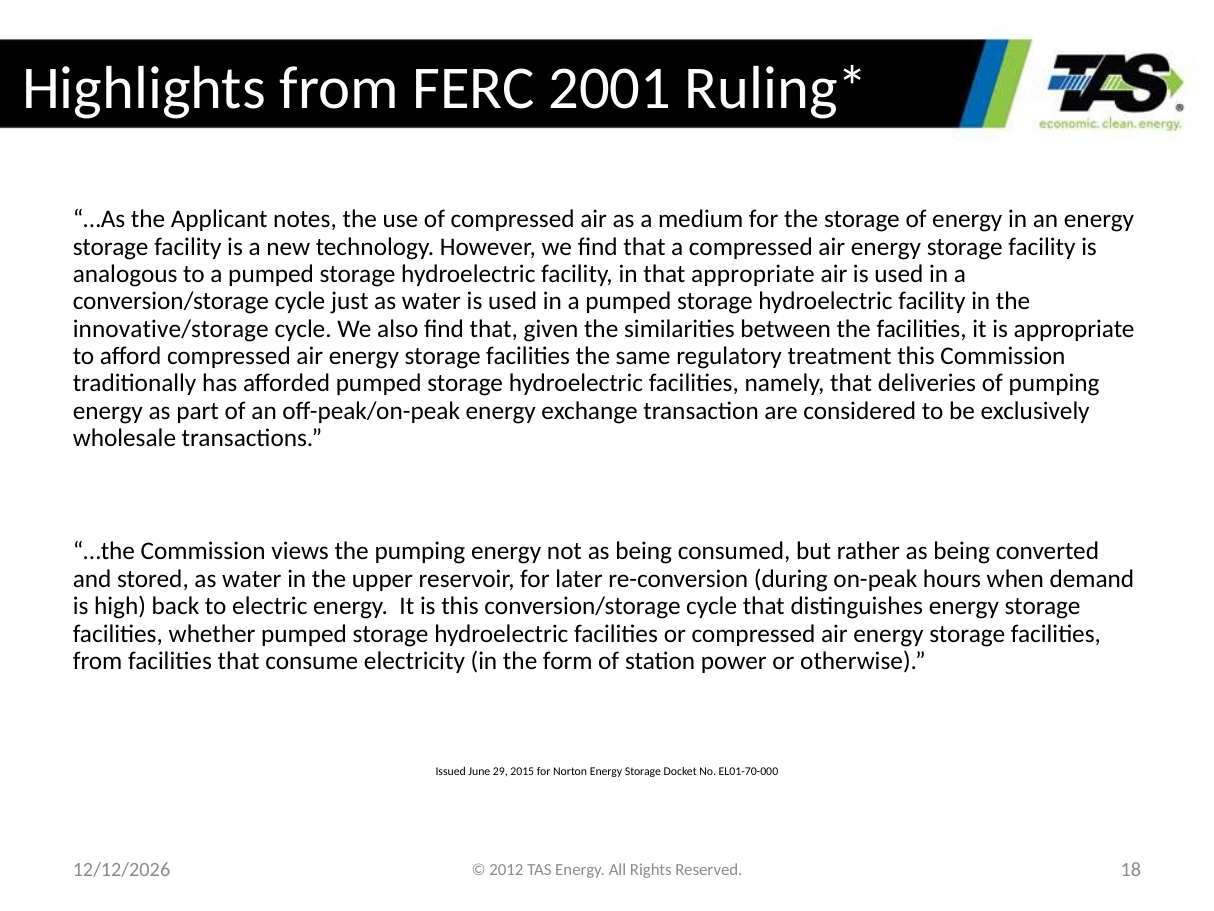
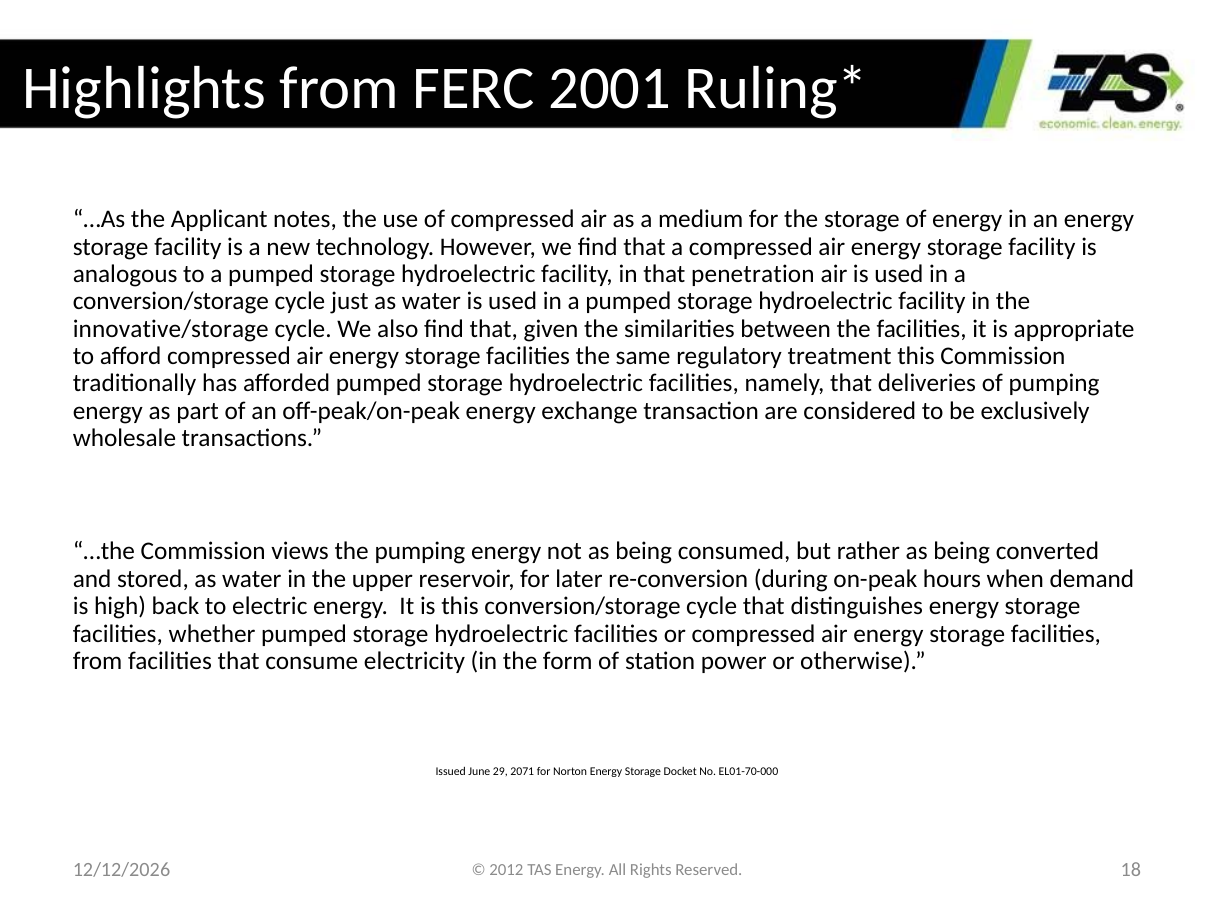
that appropriate: appropriate -> penetration
2015: 2015 -> 2071
